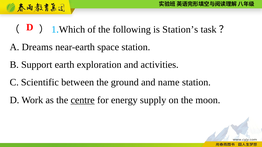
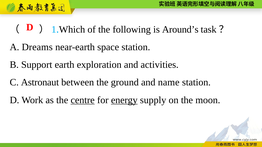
Station’s: Station’s -> Around’s
Scientific: Scientific -> Astronaut
energy underline: none -> present
